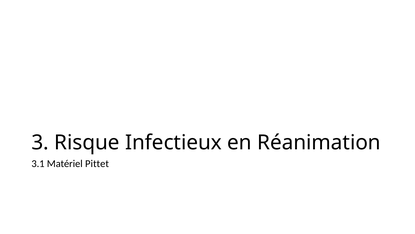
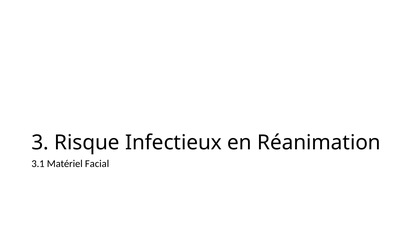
Pittet: Pittet -> Facial
